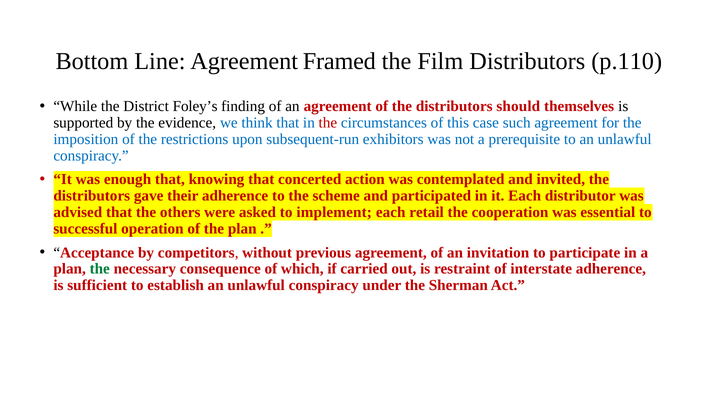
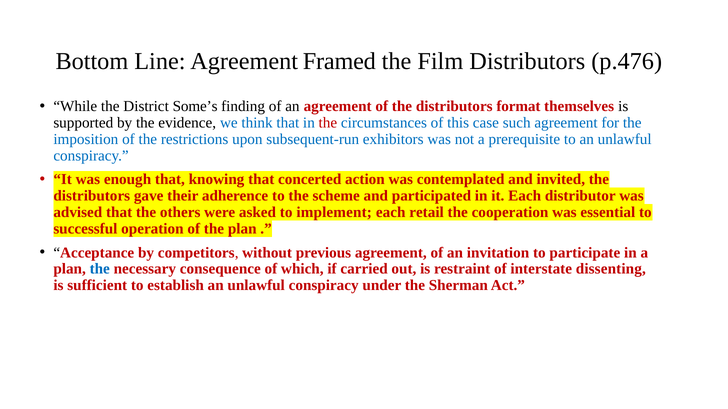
p.110: p.110 -> p.476
Foley’s: Foley’s -> Some’s
should: should -> format
the at (100, 269) colour: green -> blue
interstate adherence: adherence -> dissenting
